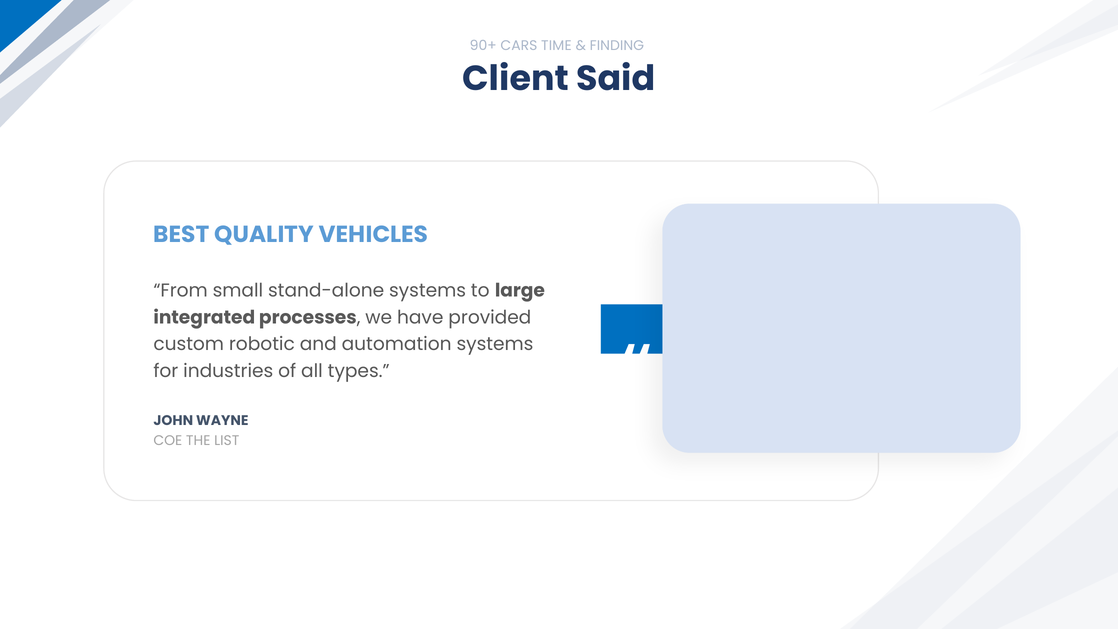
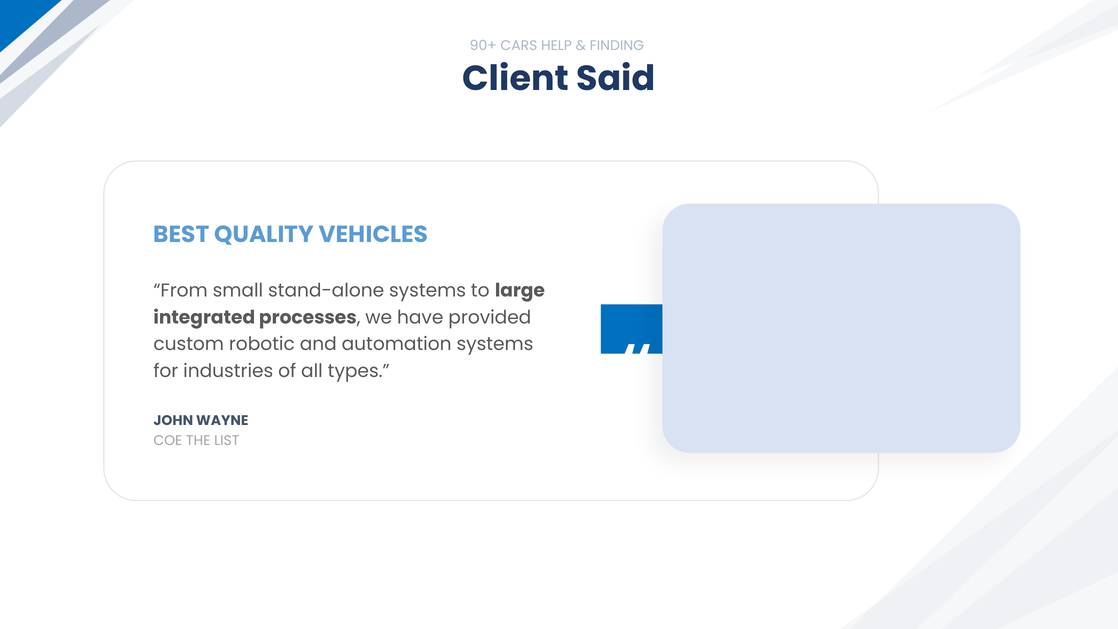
TIME: TIME -> HELP
